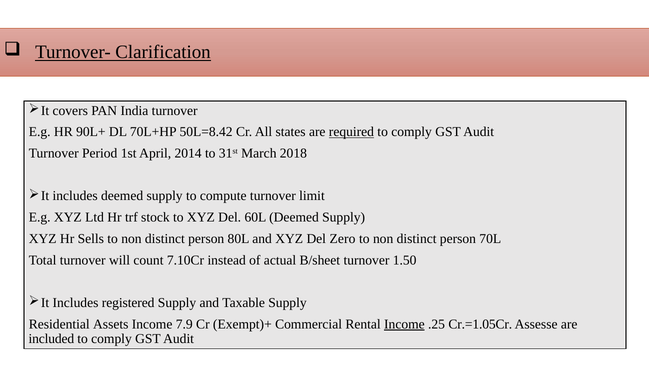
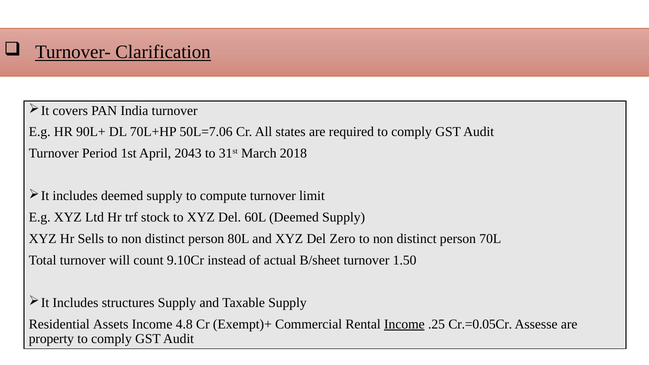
50L=8.42: 50L=8.42 -> 50L=7.06
required underline: present -> none
2014: 2014 -> 2043
7.10Cr: 7.10Cr -> 9.10Cr
registered: registered -> structures
7.9: 7.9 -> 4.8
Cr.=1.05Cr: Cr.=1.05Cr -> Cr.=0.05Cr
included: included -> property
